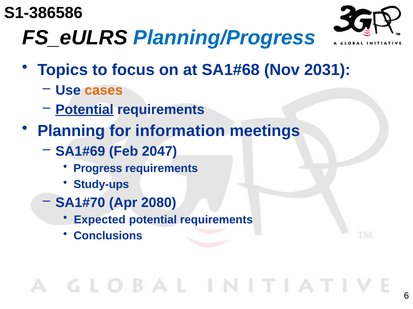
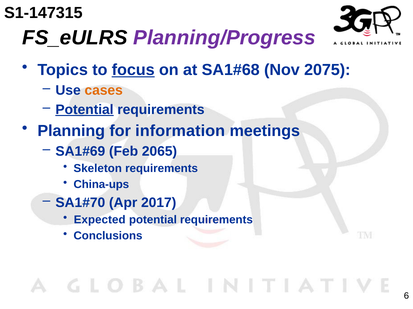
S1-386586: S1-386586 -> S1-147315
Planning/Progress colour: blue -> purple
focus underline: none -> present
2031: 2031 -> 2075
2047: 2047 -> 2065
Progress: Progress -> Skeleton
Study-ups: Study-ups -> China-ups
2080: 2080 -> 2017
